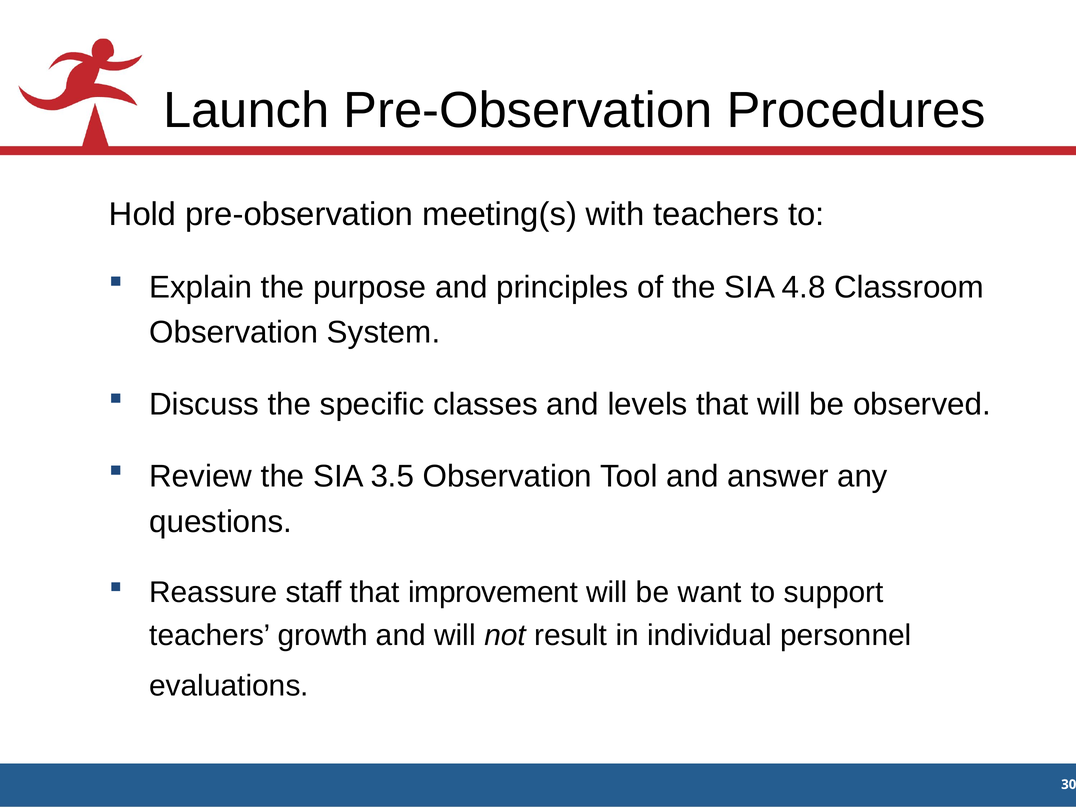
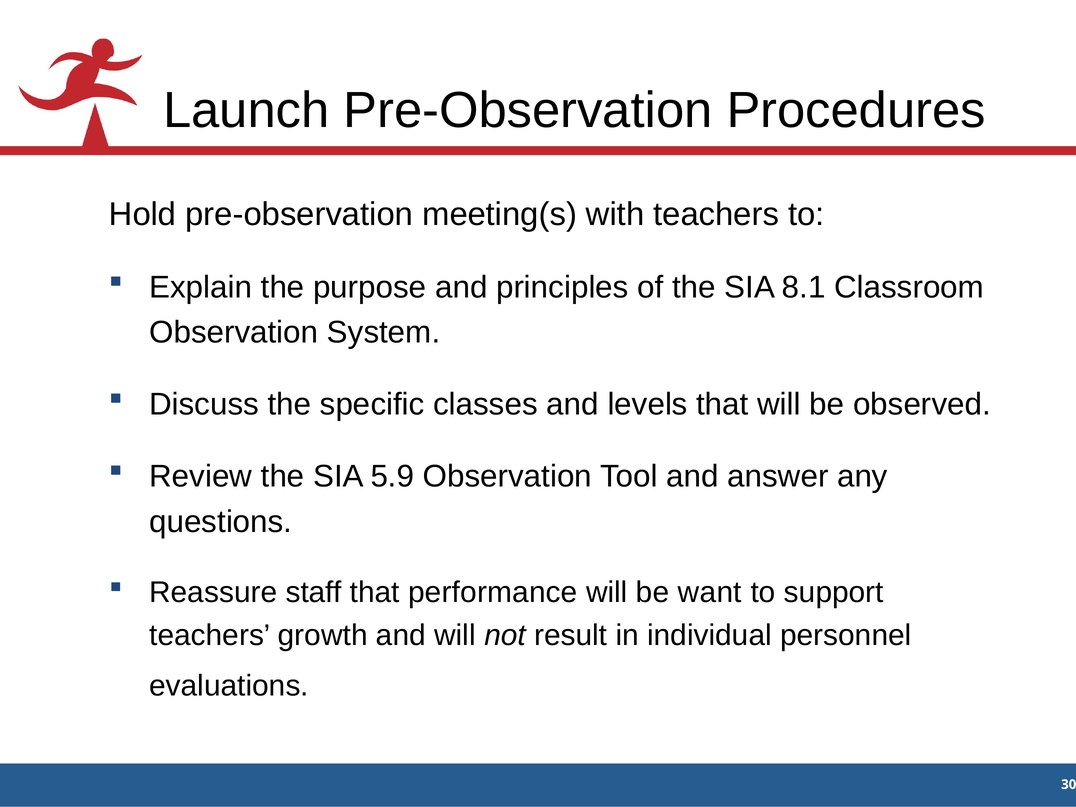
4.8: 4.8 -> 8.1
3.5: 3.5 -> 5.9
improvement: improvement -> performance
